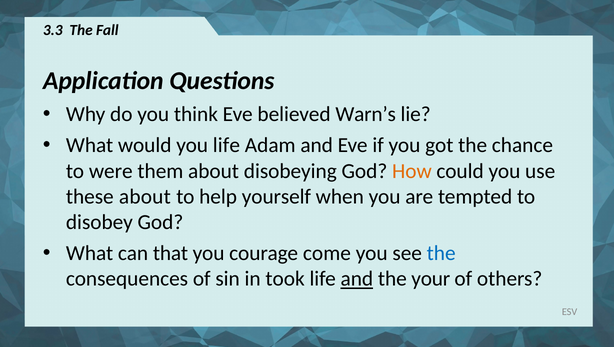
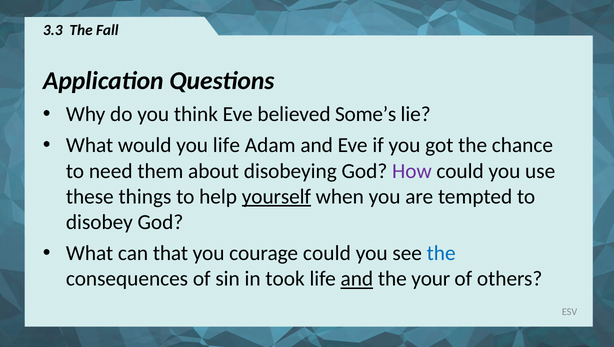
Warn’s: Warn’s -> Some’s
were: were -> need
How colour: orange -> purple
these about: about -> things
yourself underline: none -> present
courage come: come -> could
